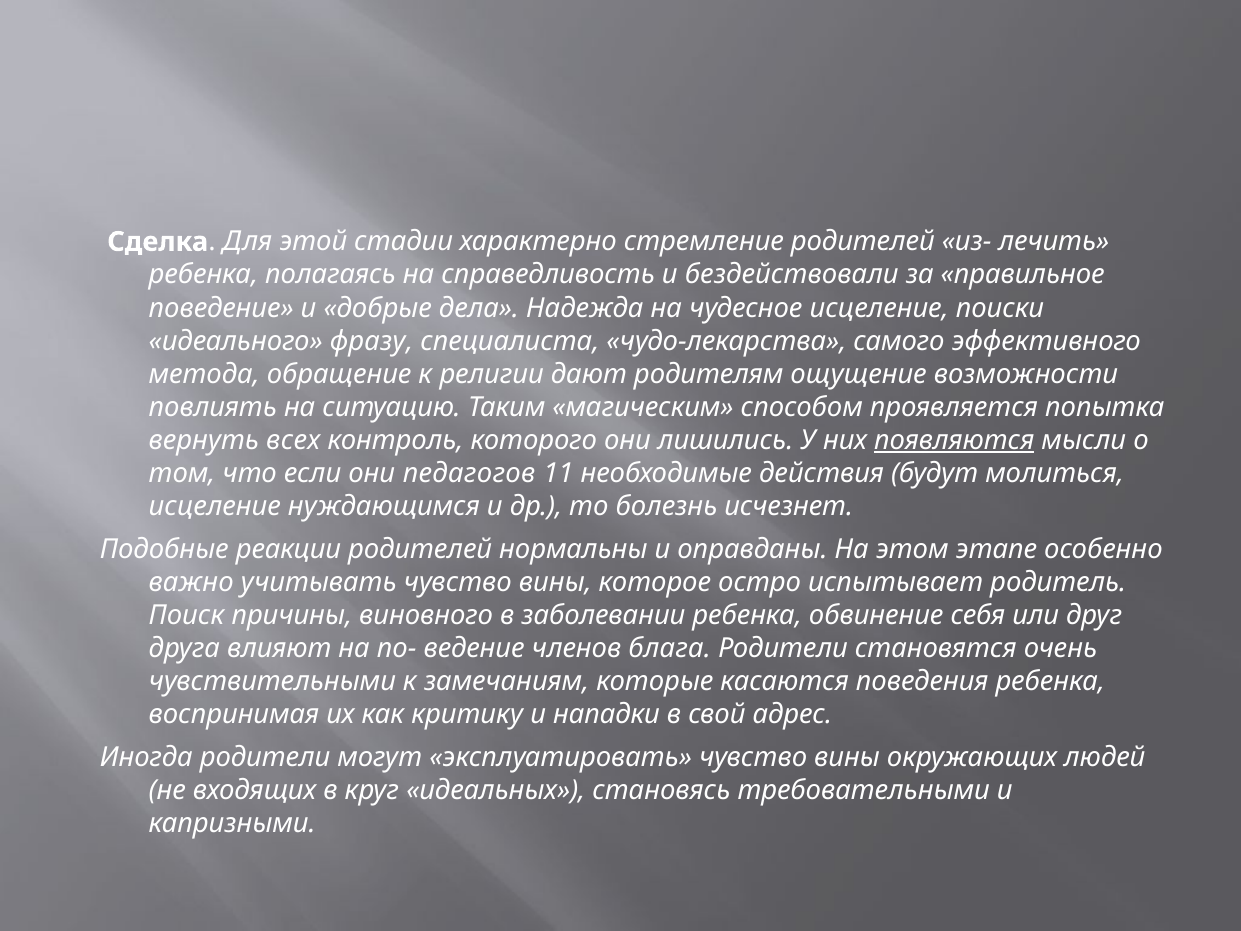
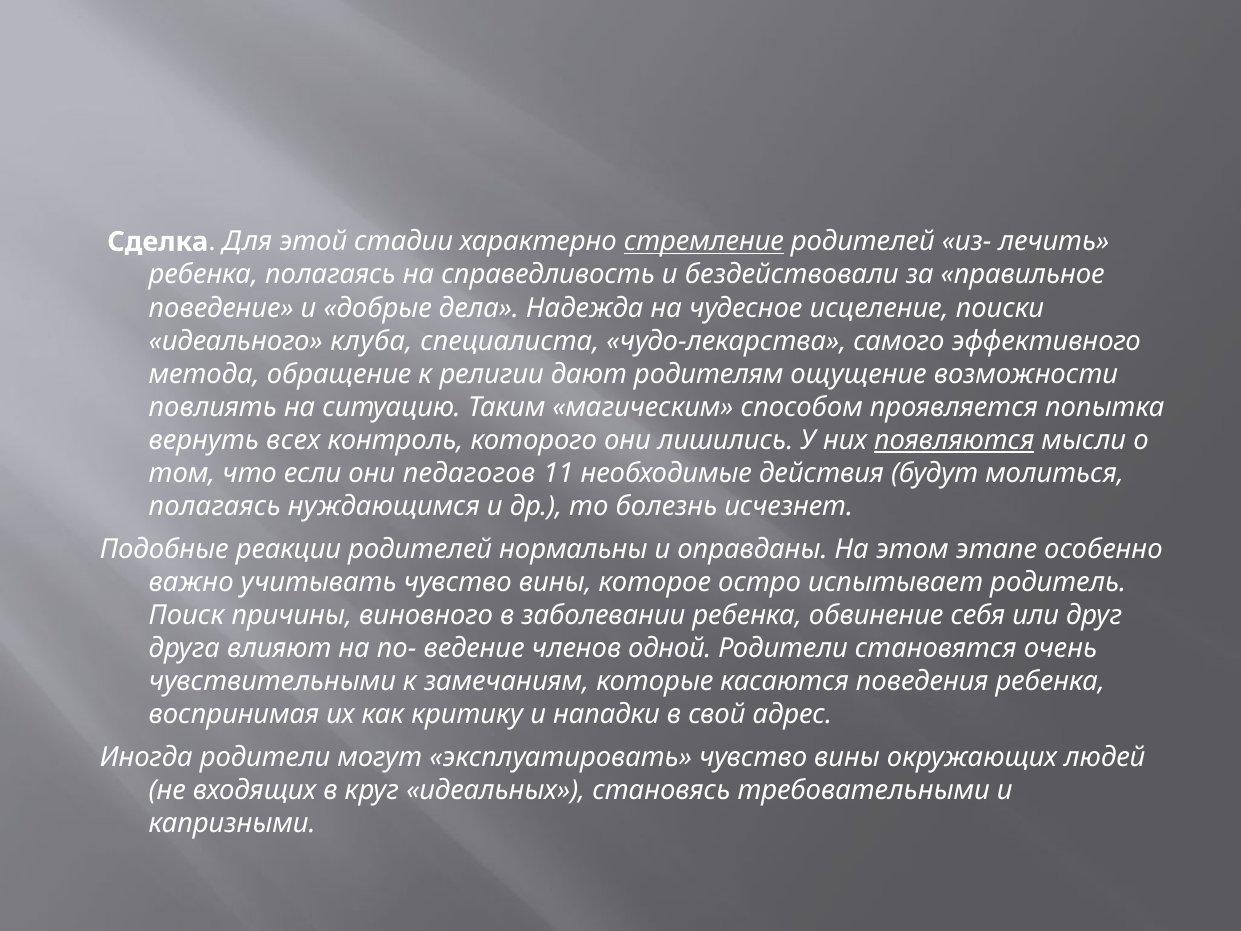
стремление underline: none -> present
фразу: фразу -> клуба
исцеление at (215, 506): исцеление -> полагаясь
блага: блага -> одной
